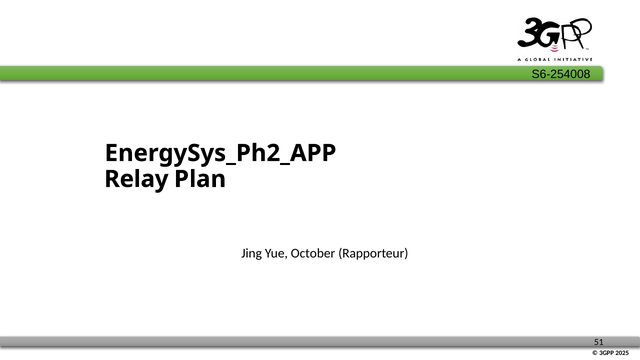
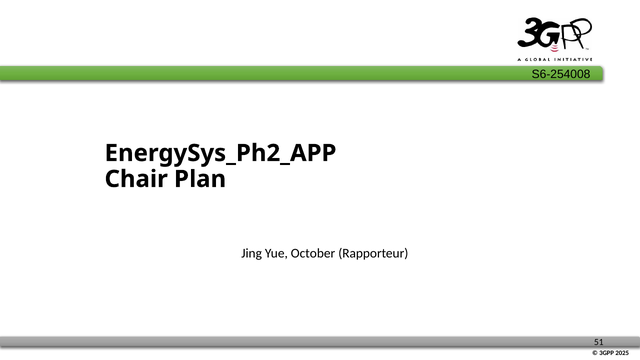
Relay: Relay -> Chair
